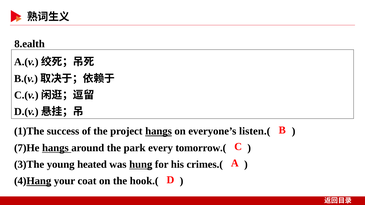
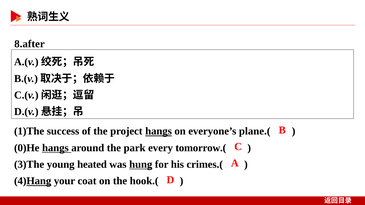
8.ealth: 8.ealth -> 8.after
listen.(: listen.( -> plane.(
7)He: 7)He -> 0)He
